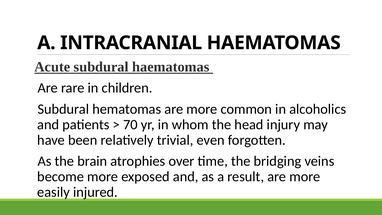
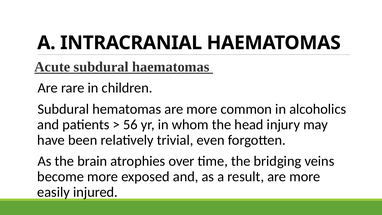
70: 70 -> 56
